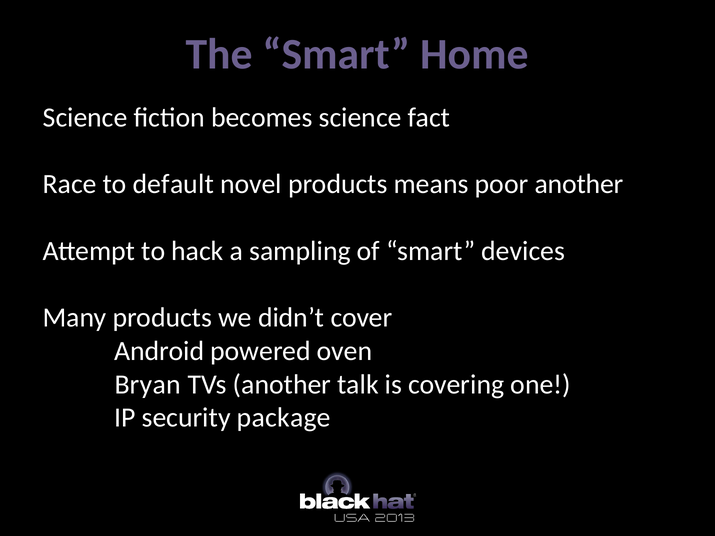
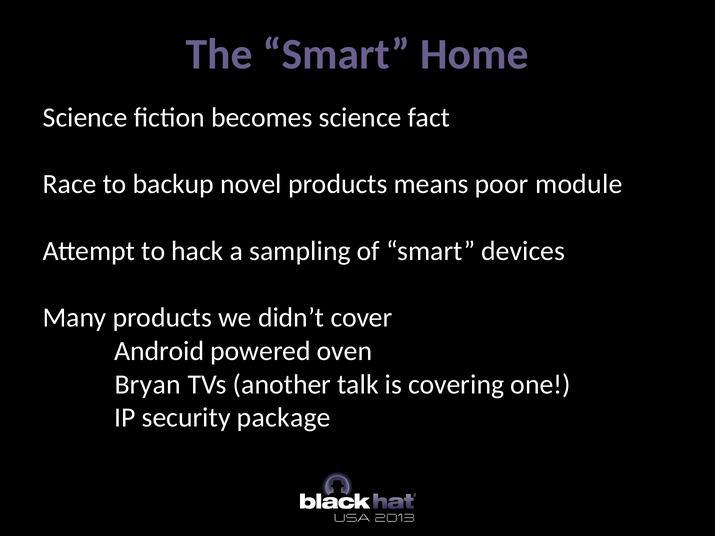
default: default -> backup
poor another: another -> module
